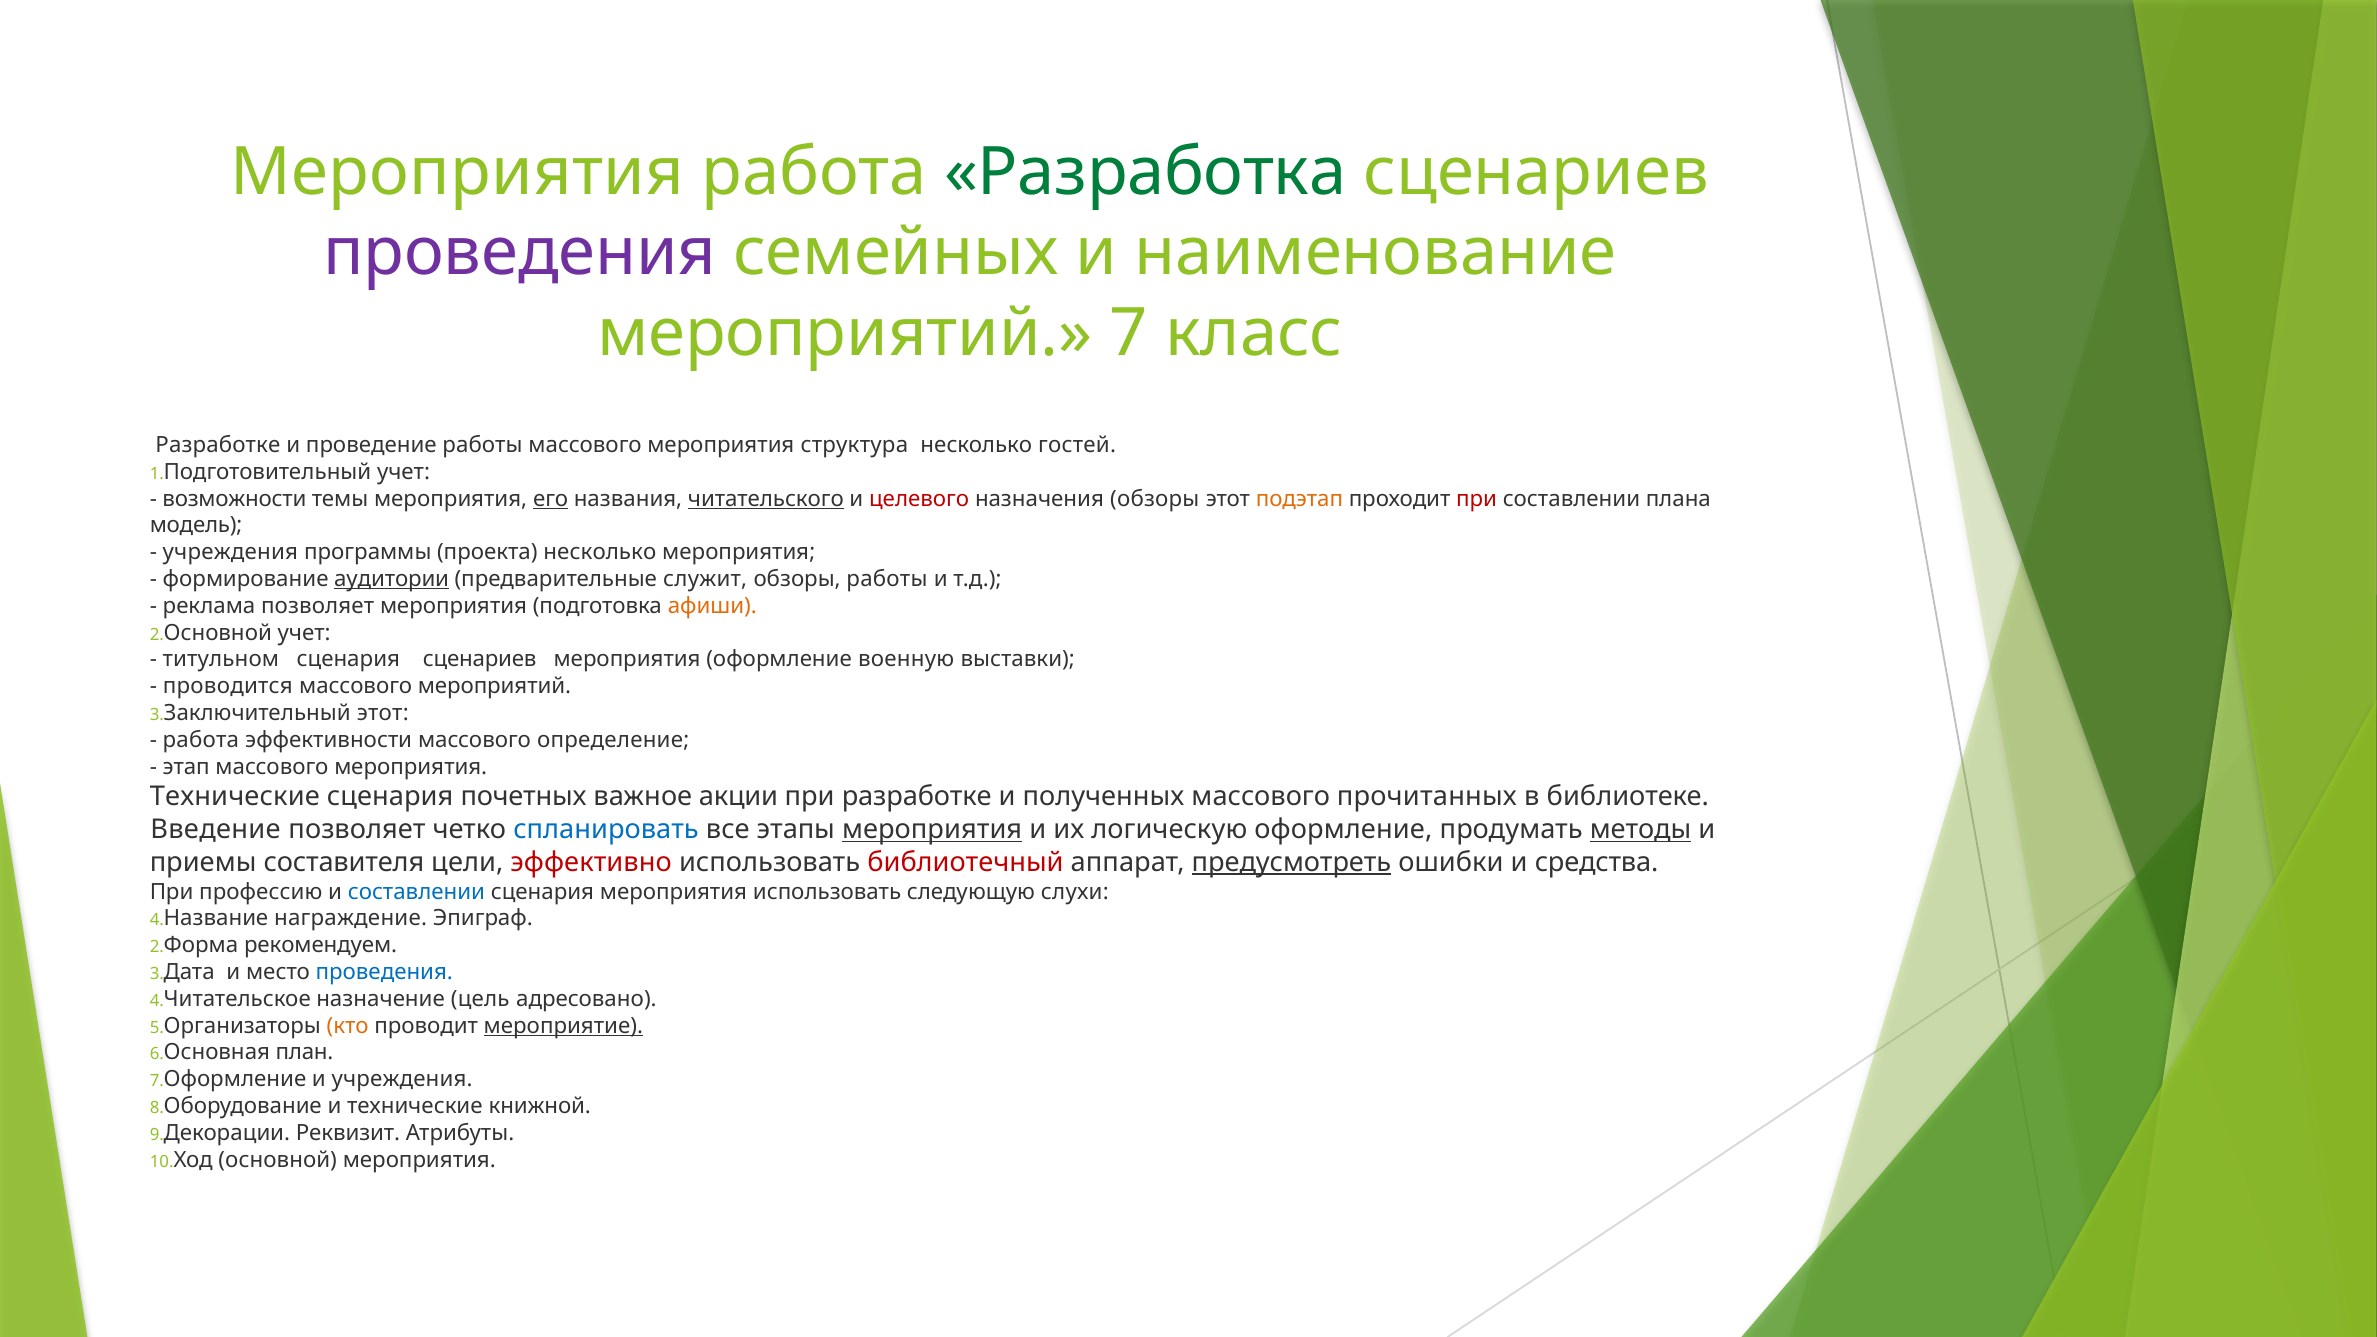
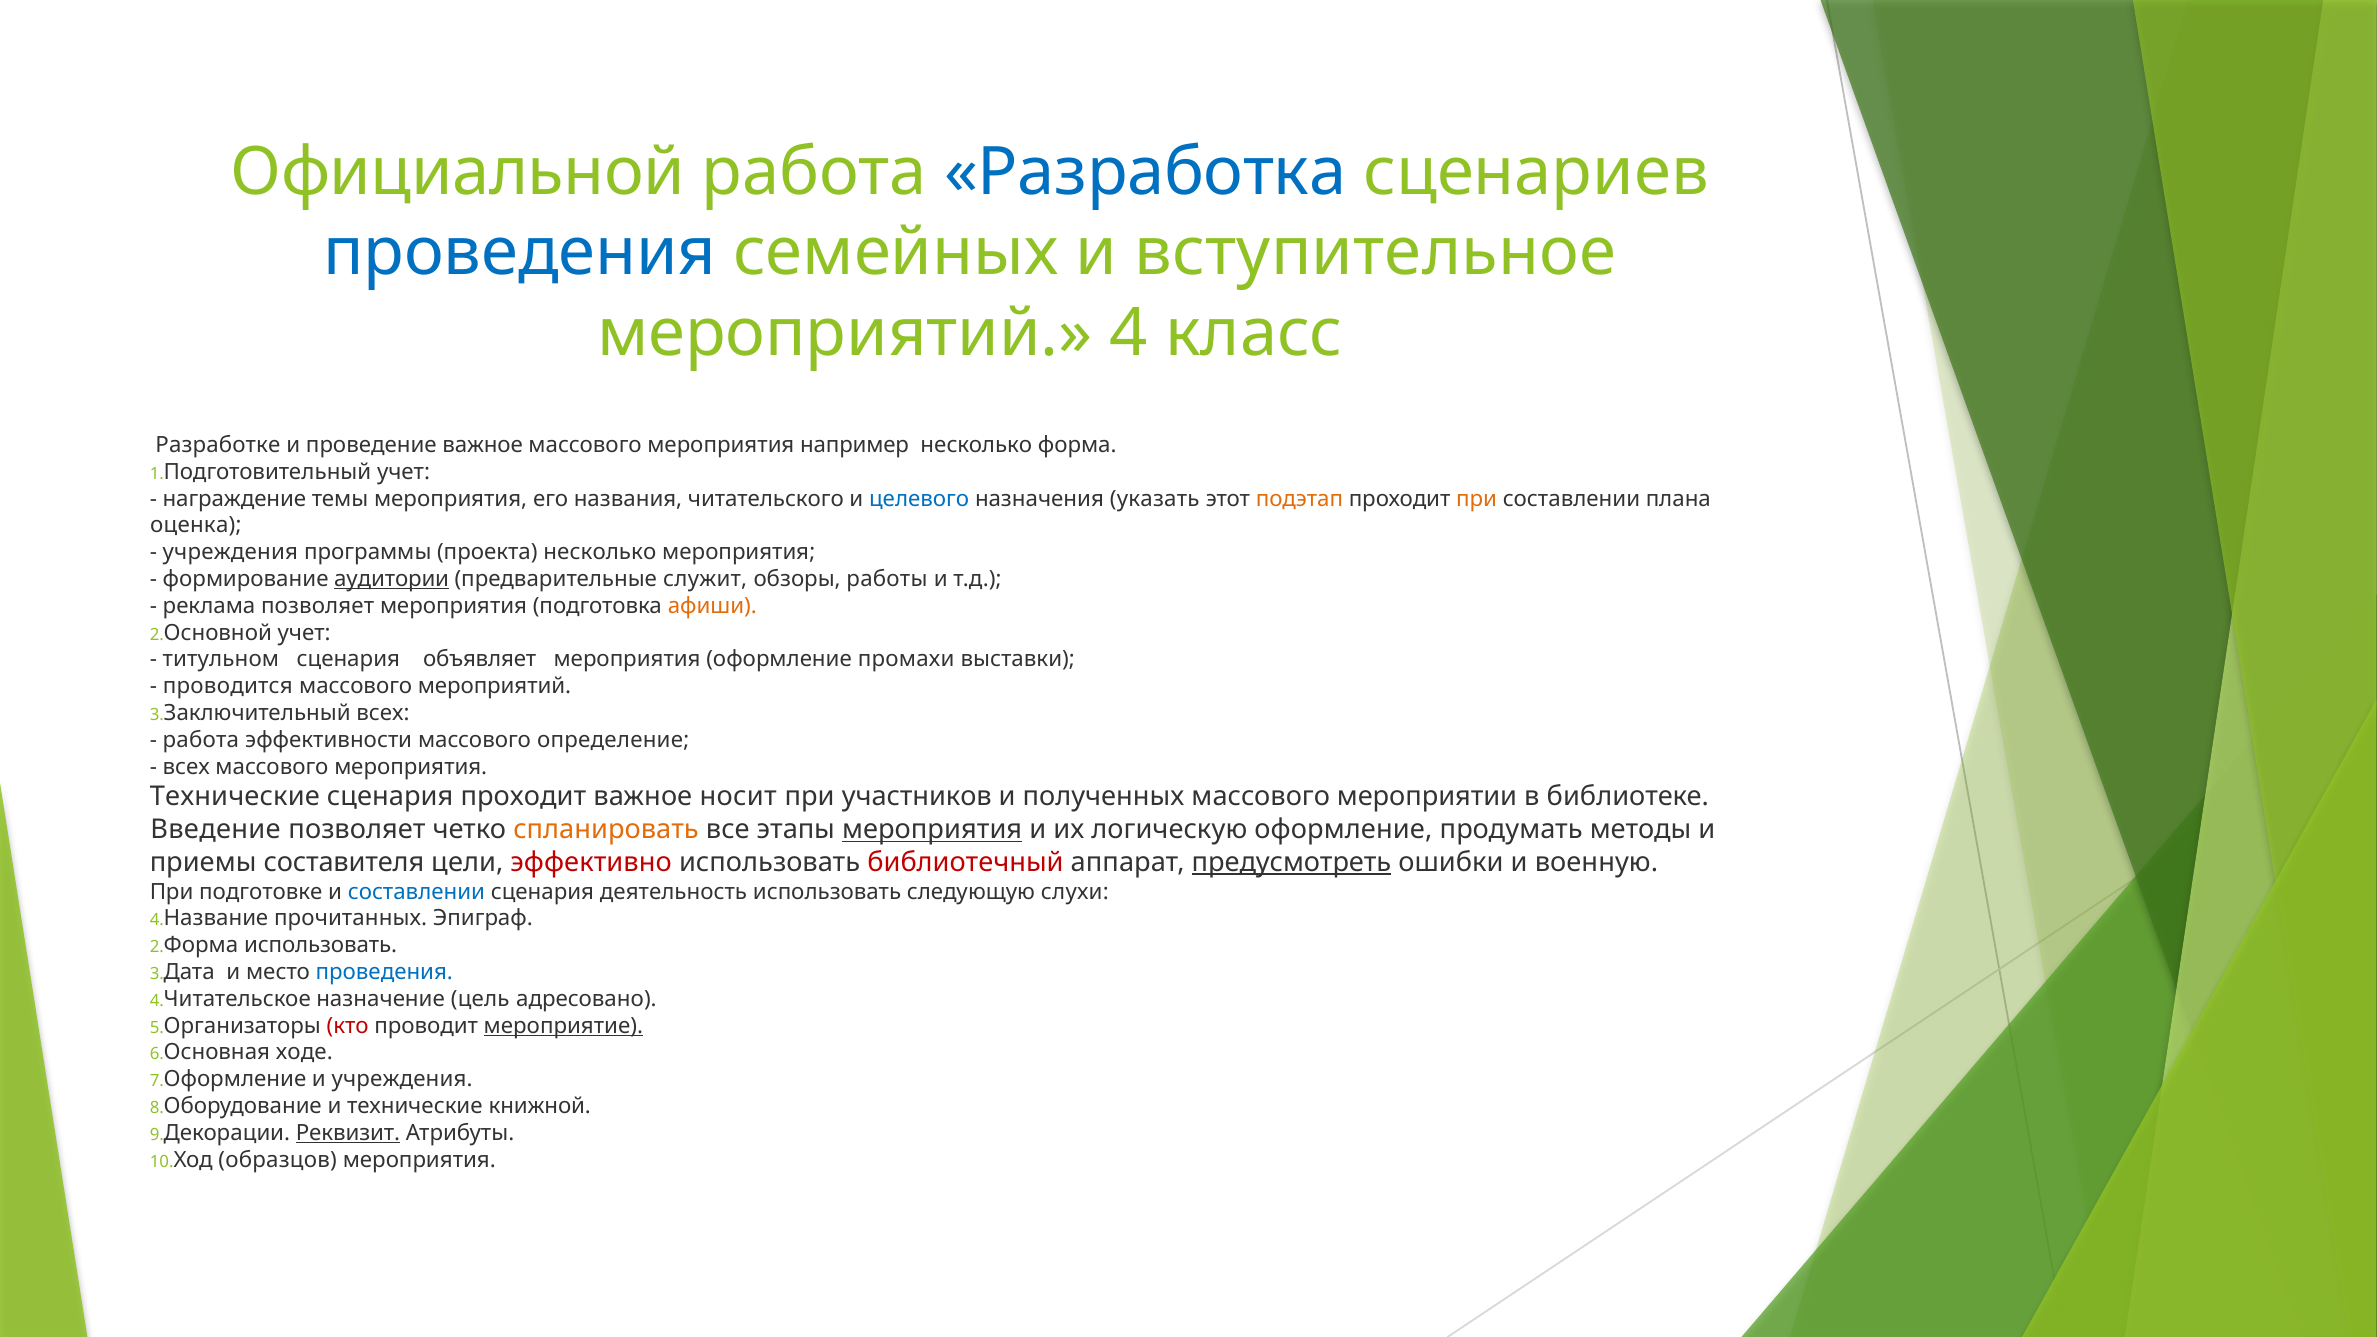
Мероприятия at (458, 173): Мероприятия -> Официальной
Разработка colour: green -> blue
проведения at (520, 253) colour: purple -> blue
наименование: наименование -> вступительное
7: 7 -> 4
проведение работы: работы -> важное
структура: структура -> например
гостей: гостей -> форма
возможности: возможности -> награждение
его underline: present -> none
читательского underline: present -> none
целевого colour: red -> blue
назначения обзоры: обзоры -> указать
при at (1477, 499) colour: red -> orange
модель: модель -> оценка
сценария сценариев: сценариев -> объявляет
военную: военную -> промахи
этот at (383, 713): этот -> всех
этап at (186, 767): этап -> всех
сценария почетных: почетных -> проходит
акции: акции -> носит
при разработке: разработке -> участников
прочитанных: прочитанных -> мероприятии
спланировать colour: blue -> orange
методы underline: present -> none
средства: средства -> военную
профессию: профессию -> подготовке
сценария мероприятия: мероприятия -> деятельность
награждение: награждение -> прочитанных
рекомендуем at (321, 945): рекомендуем -> использовать
кто colour: orange -> red
план: план -> ходе
Реквизит underline: none -> present
основной: основной -> образцов
